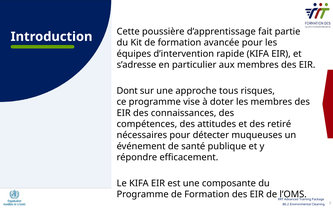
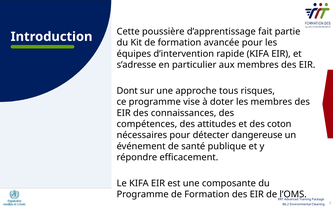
retiré: retiré -> coton
muqueuses: muqueuses -> dangereuse
